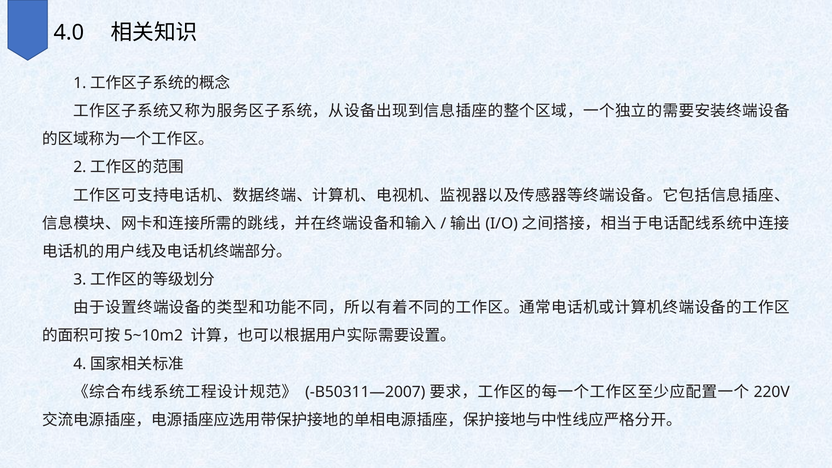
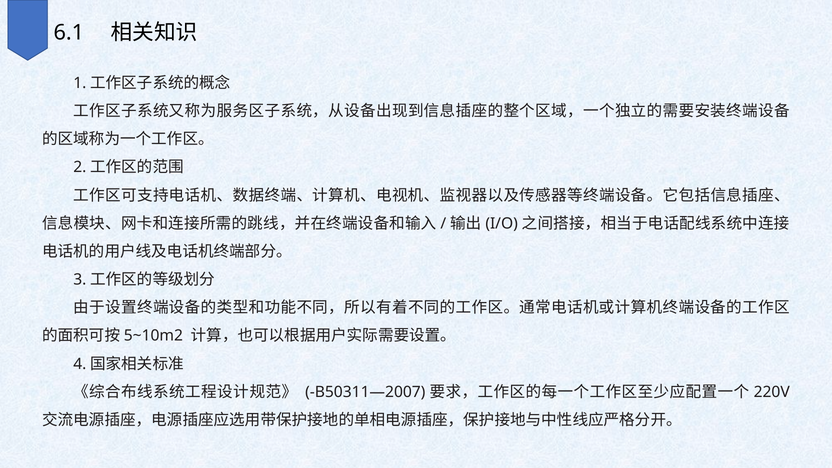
4.0: 4.0 -> 6.1
